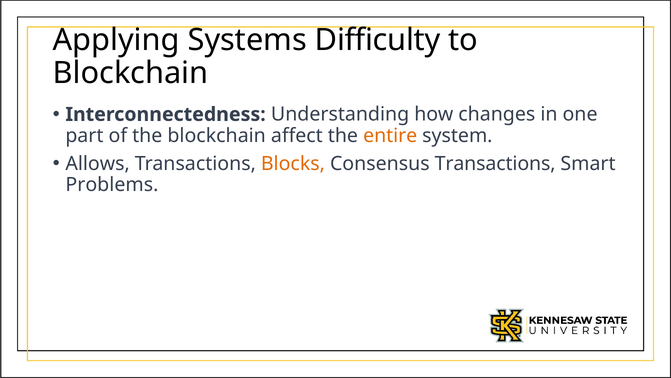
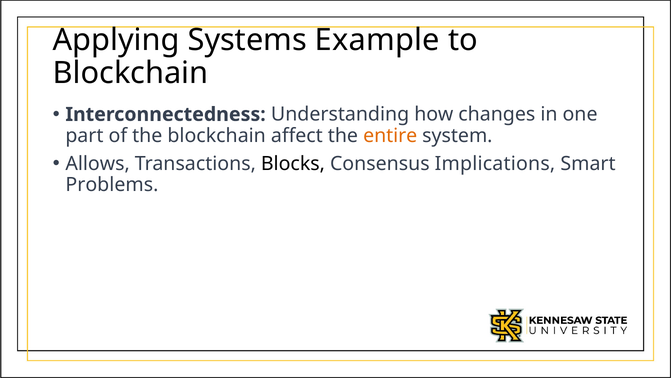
Difficulty: Difficulty -> Example
Blocks colour: orange -> black
Consensus Transactions: Transactions -> Implications
